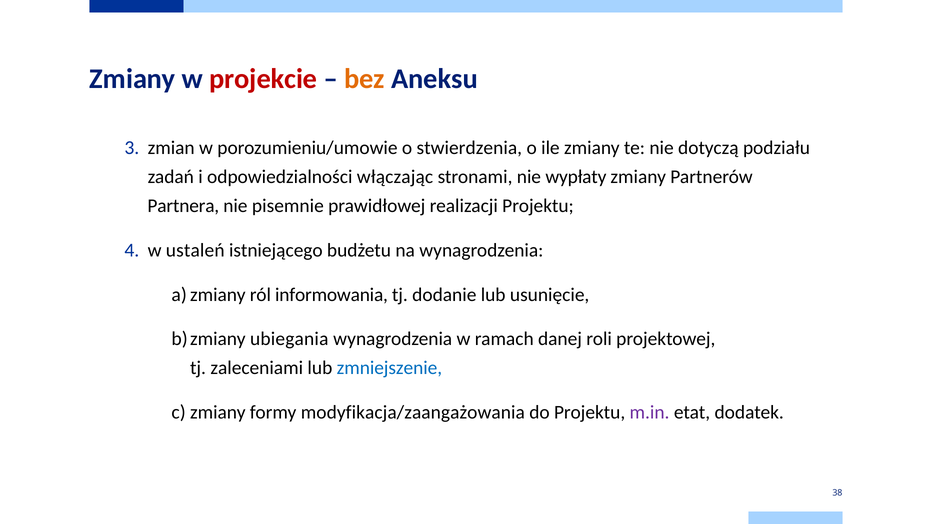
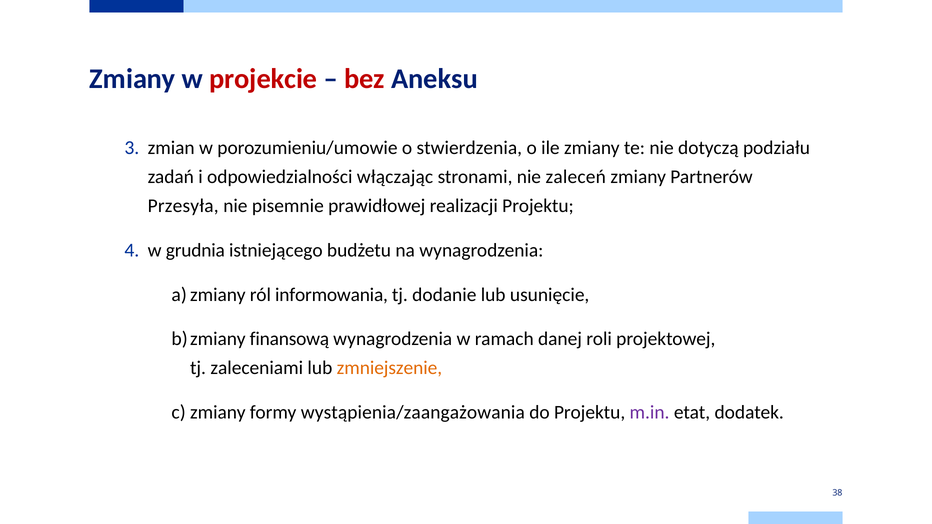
bez colour: orange -> red
wypłaty: wypłaty -> zaleceń
Partnera: Partnera -> Przesyła
ustaleń: ustaleń -> grudnia
ubiegania: ubiegania -> finansową
zmniejszenie colour: blue -> orange
modyfikacja/zaangażowania: modyfikacja/zaangażowania -> wystąpienia/zaangażowania
